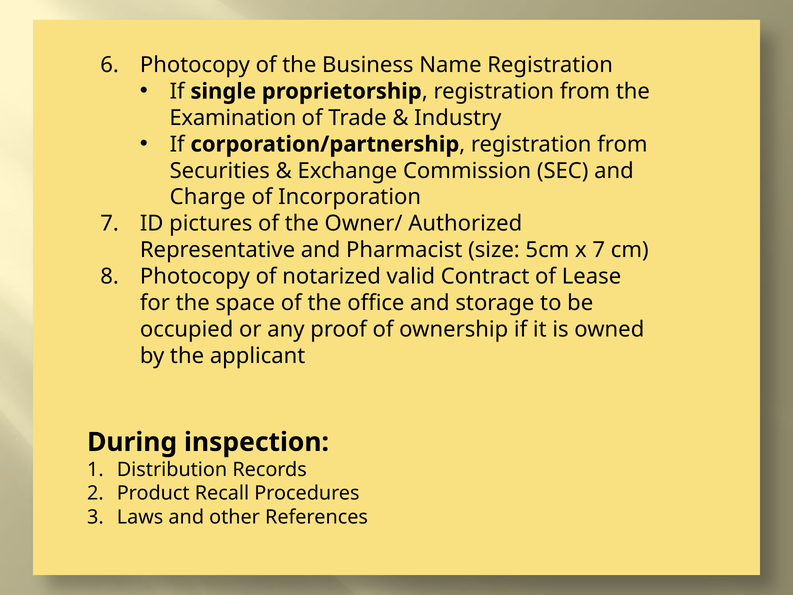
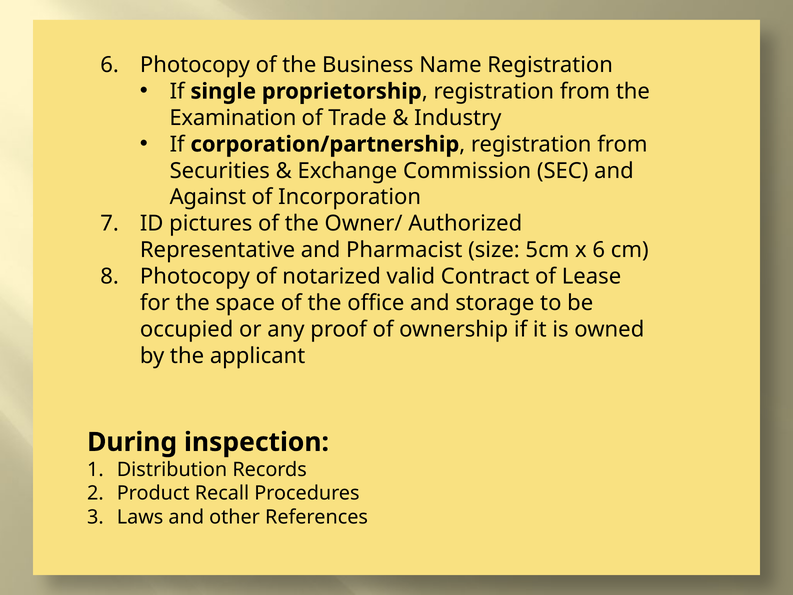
Charge: Charge -> Against
x 7: 7 -> 6
